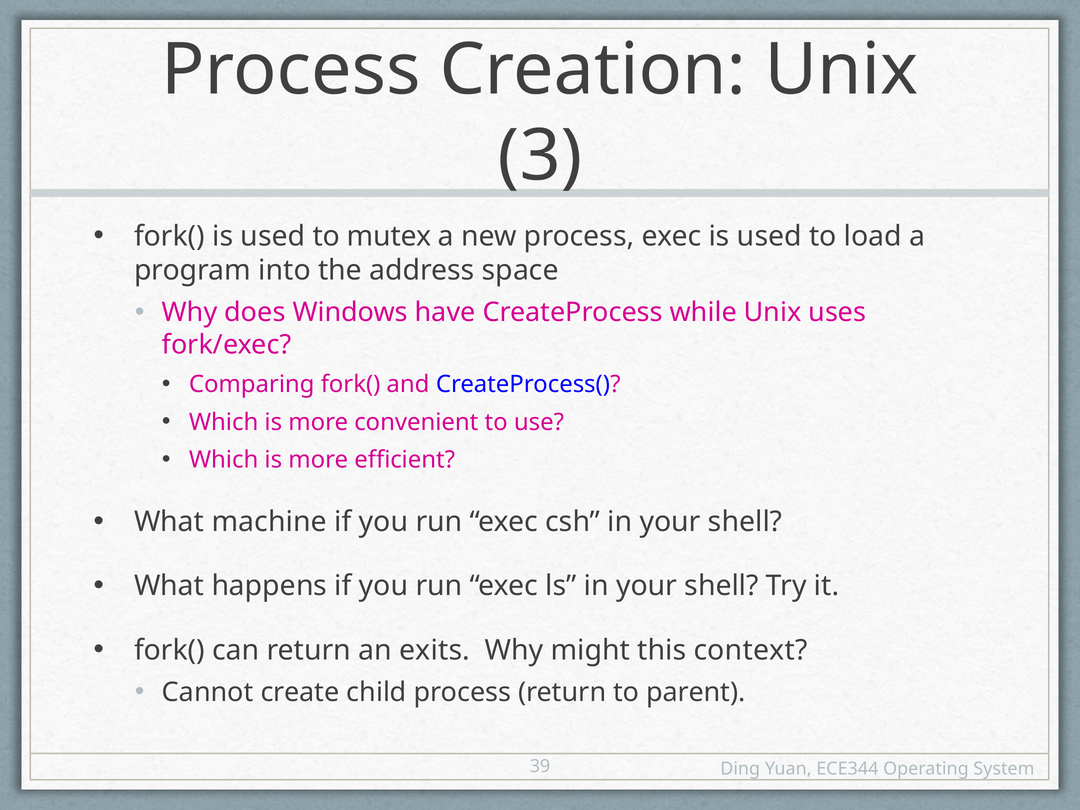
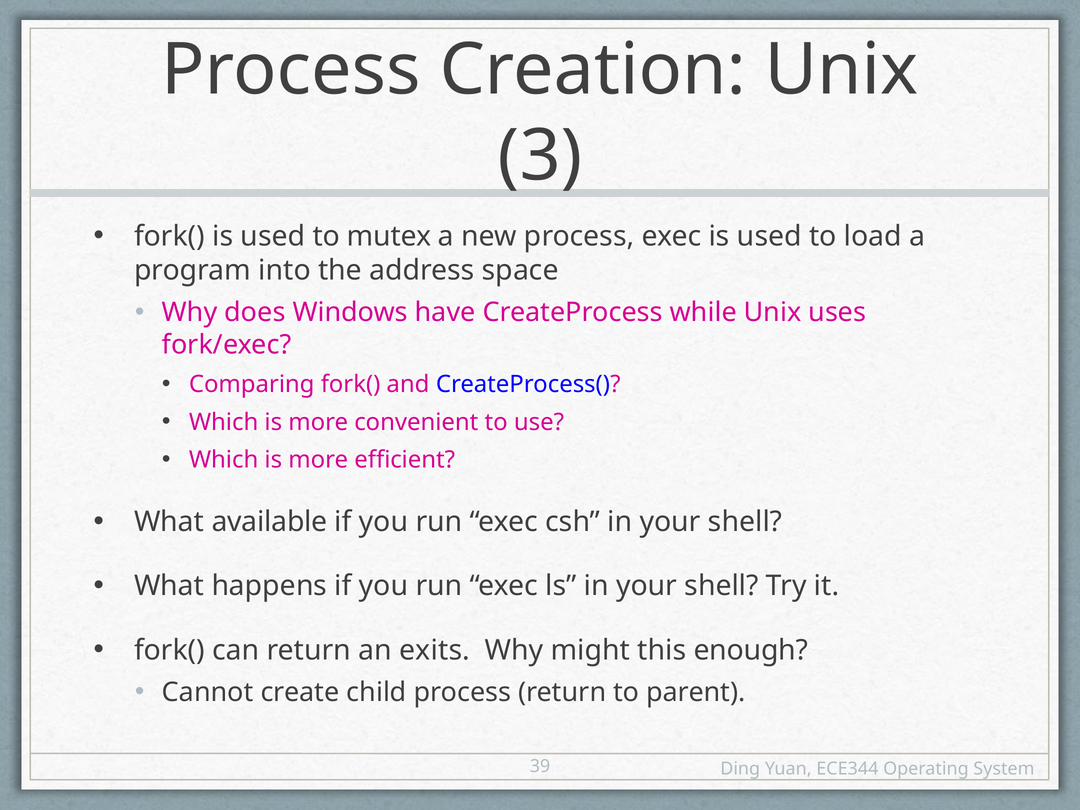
machine: machine -> available
context: context -> enough
